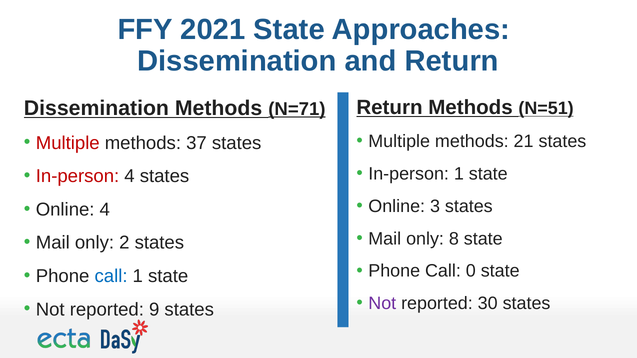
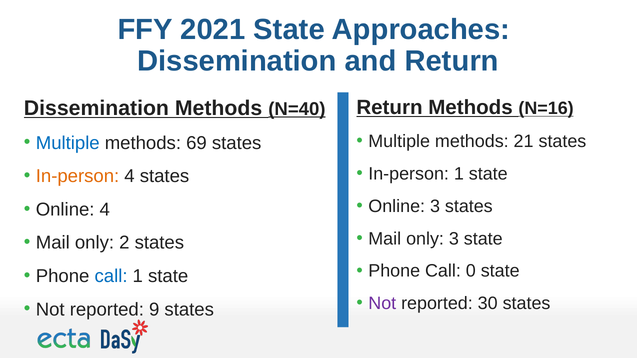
N=51: N=51 -> N=16
N=71: N=71 -> N=40
Multiple at (68, 143) colour: red -> blue
37: 37 -> 69
In-person at (78, 176) colour: red -> orange
only 8: 8 -> 3
